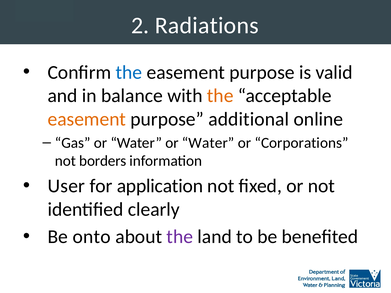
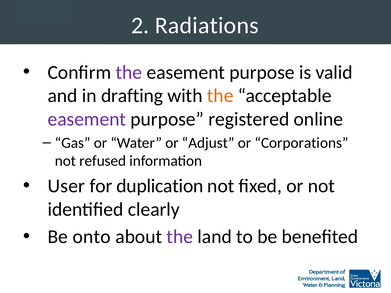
the at (129, 72) colour: blue -> purple
balance: balance -> drafting
easement at (87, 119) colour: orange -> purple
additional: additional -> registered
Water or Water: Water -> Adjust
borders: borders -> refused
application: application -> duplication
